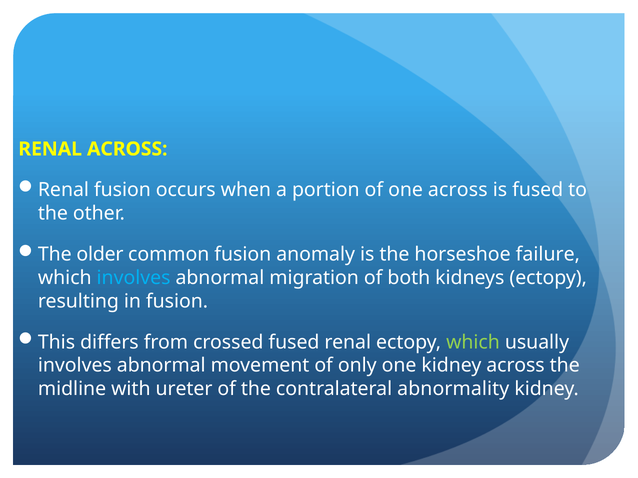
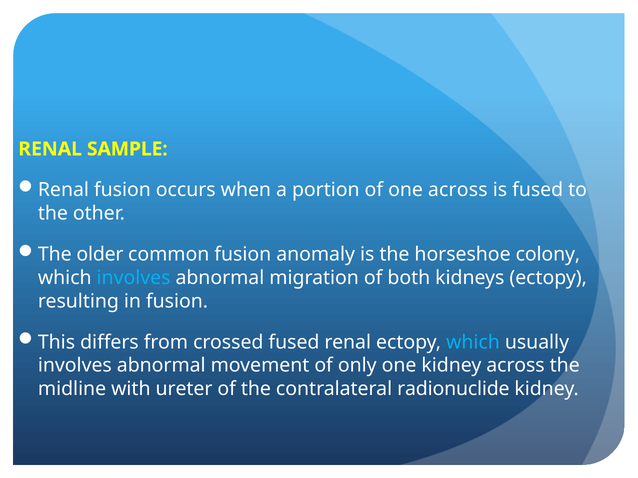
RENAL ACROSS: ACROSS -> SAMPLE
failure: failure -> colony
which at (473, 343) colour: light green -> light blue
abnormality: abnormality -> radionuclide
